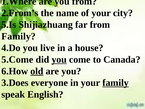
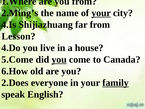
2.From’s: 2.From’s -> 2.Ming’s
your at (101, 13) underline: none -> present
5.Is: 5.Is -> 4.Is
Family at (19, 36): Family -> Lesson
old underline: present -> none
3.Does: 3.Does -> 2.Does
